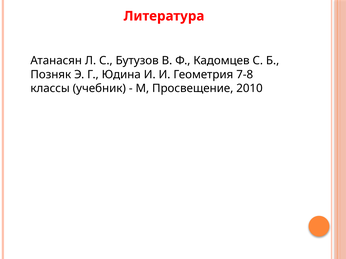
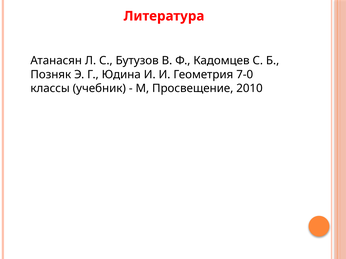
7-8: 7-8 -> 7-0
